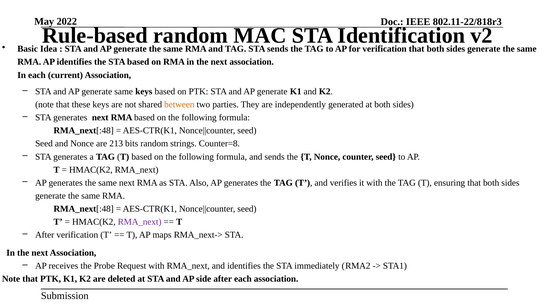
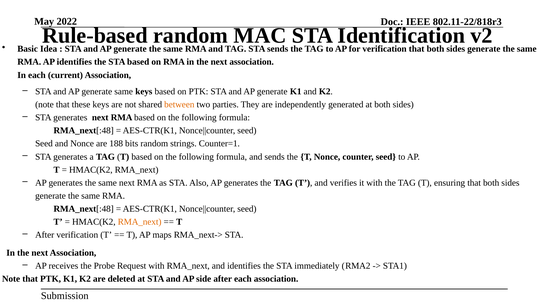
213: 213 -> 188
Counter=8: Counter=8 -> Counter=1
RMA_next at (140, 222) colour: purple -> orange
